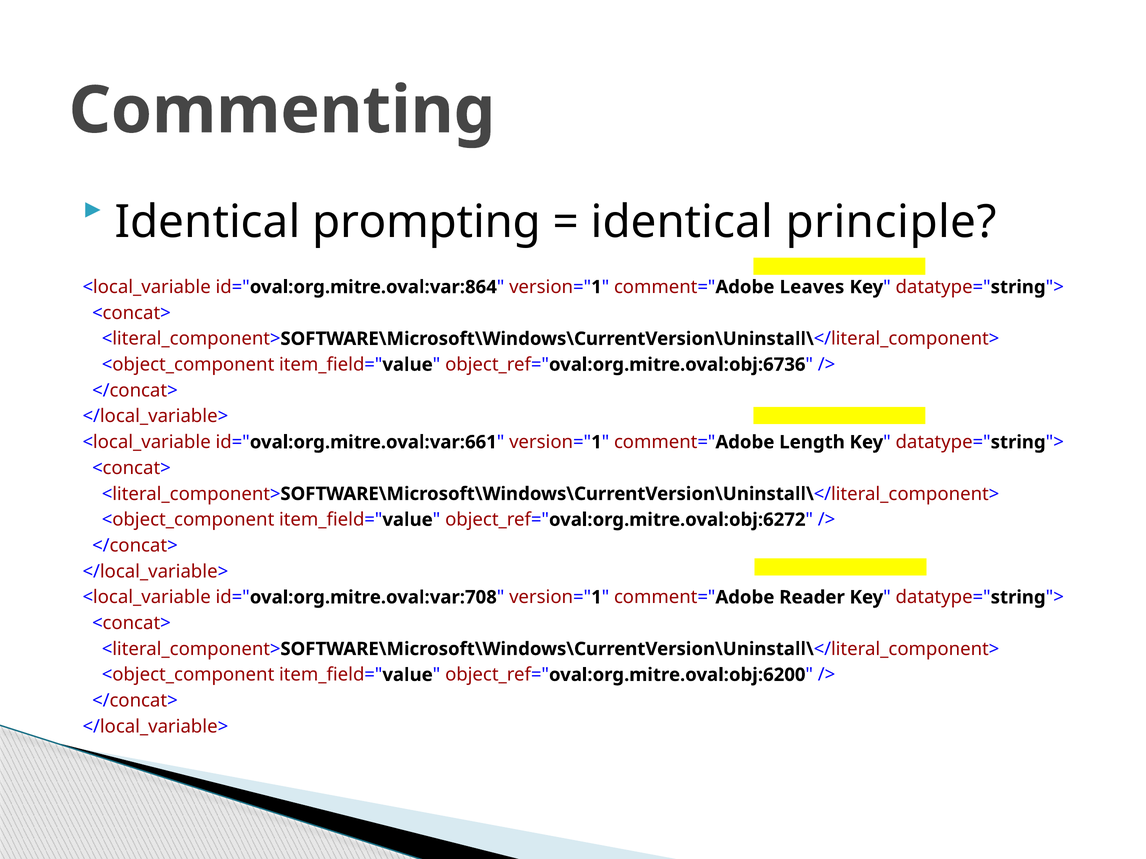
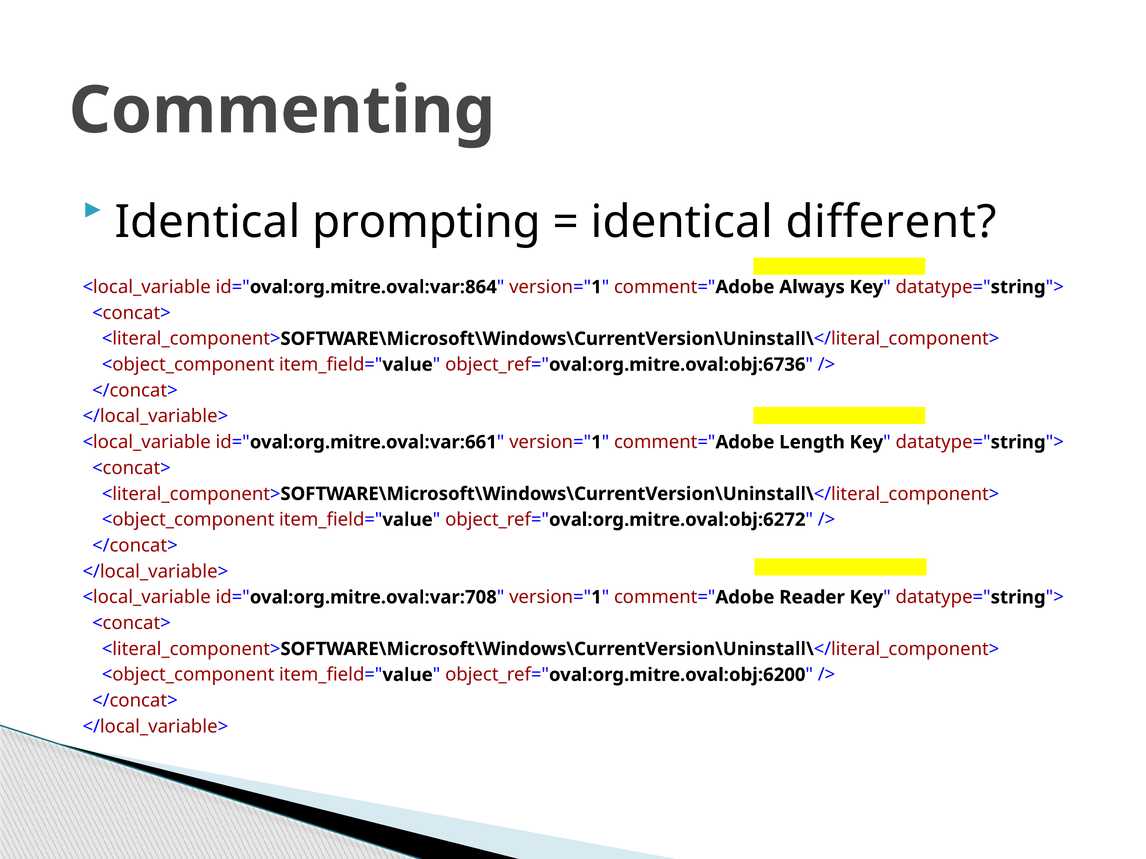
principle: principle -> different
Leaves: Leaves -> Always
